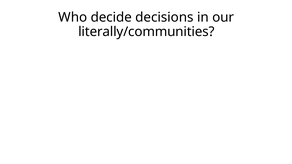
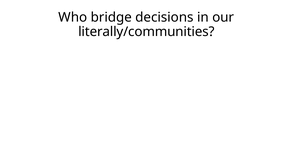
decide: decide -> bridge
